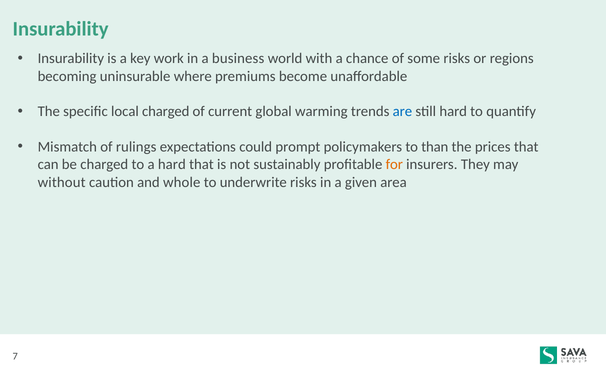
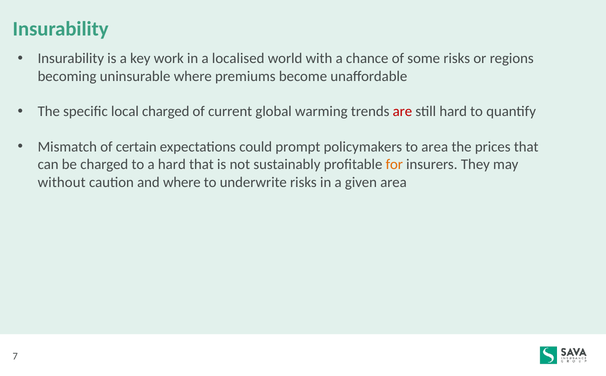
business: business -> localised
are colour: blue -> red
rulings: rulings -> certain
to than: than -> area
and whole: whole -> where
